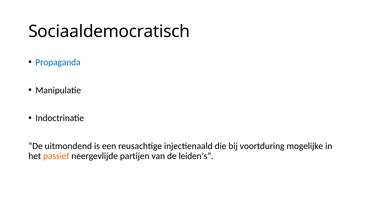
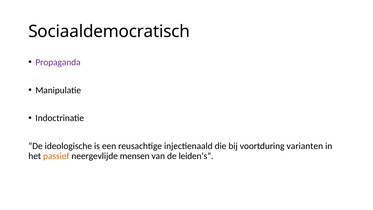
Propaganda colour: blue -> purple
uitmondend: uitmondend -> ideologische
mogelijke: mogelijke -> varianten
partijen: partijen -> mensen
